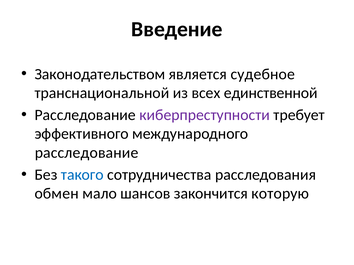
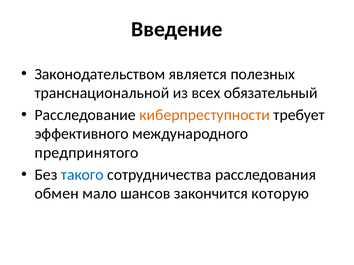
судебное: судебное -> полезных
единственной: единственной -> обязательный
киберпреступности colour: purple -> orange
расследование at (87, 153): расследование -> предпринятого
